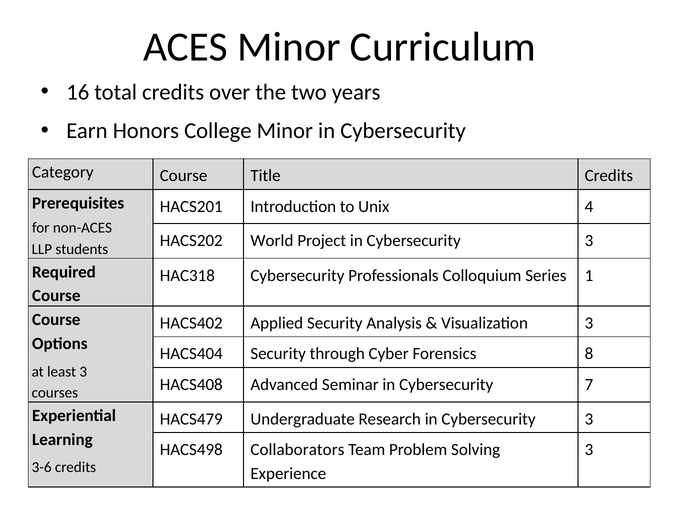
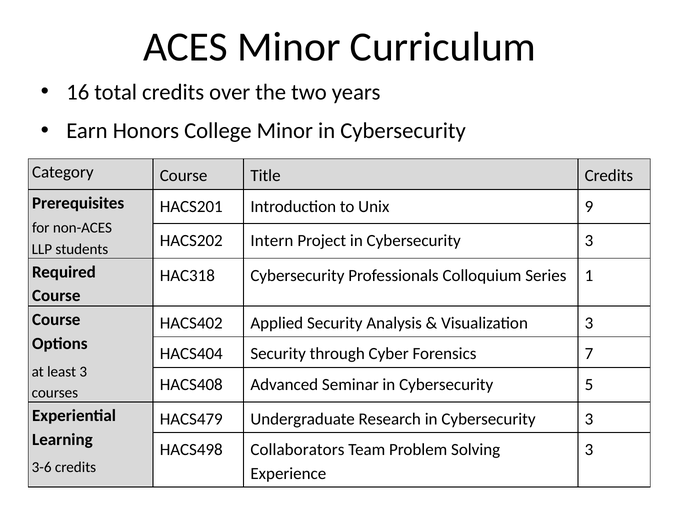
4: 4 -> 9
World: World -> Intern
8: 8 -> 7
7: 7 -> 5
